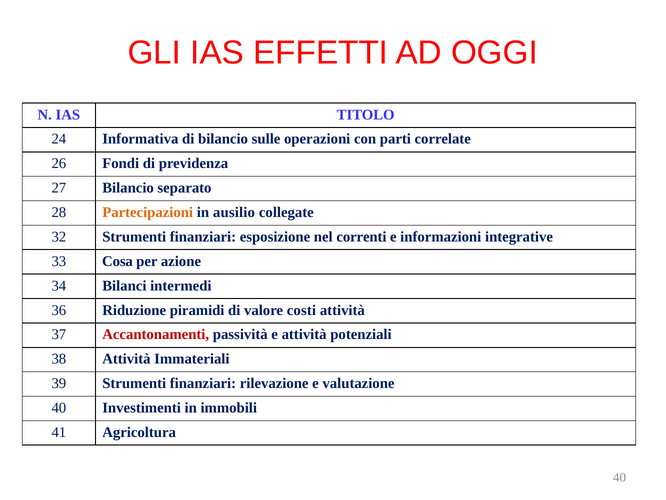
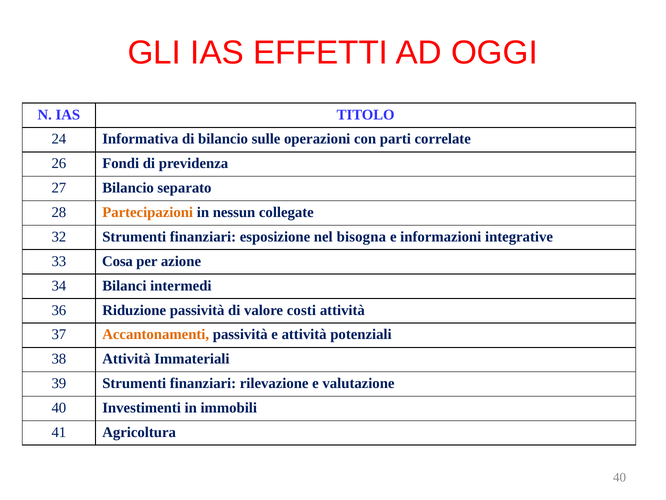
ausilio: ausilio -> nessun
correnti: correnti -> bisogna
Riduzione piramidi: piramidi -> passività
Accantonamenti colour: red -> orange
